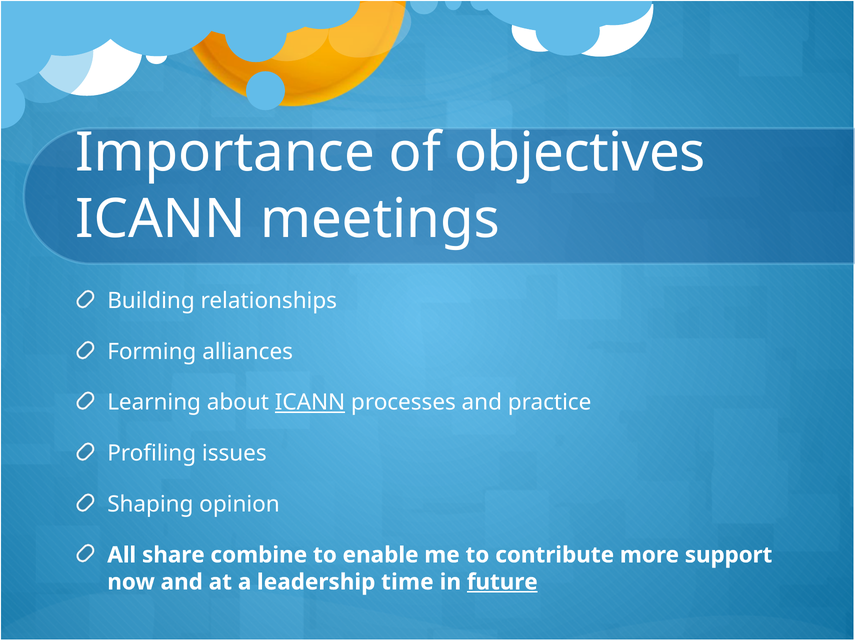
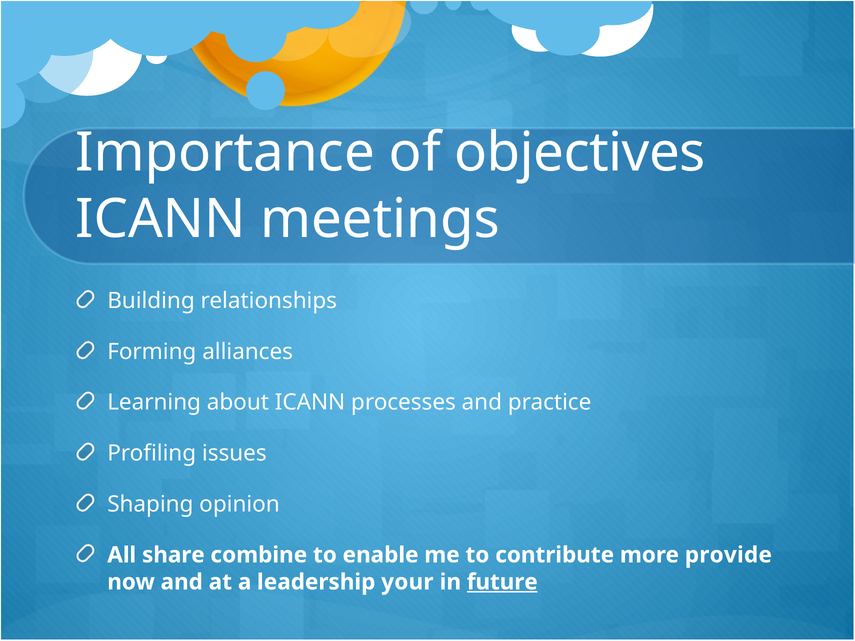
ICANN at (310, 403) underline: present -> none
support: support -> provide
time: time -> your
